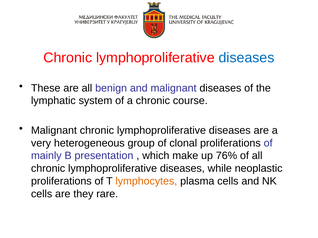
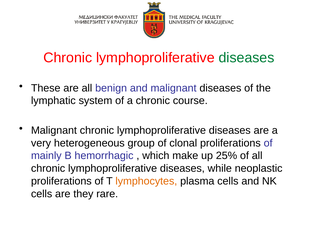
diseases at (246, 58) colour: blue -> green
presentation: presentation -> hemorrhagic
76%: 76% -> 25%
